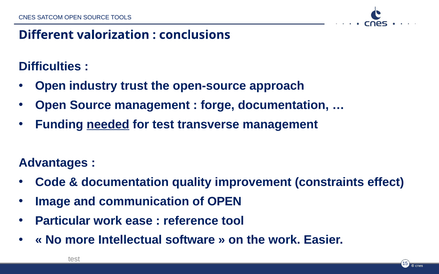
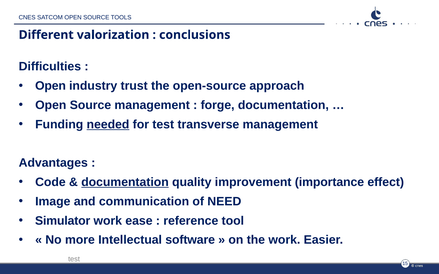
documentation at (125, 182) underline: none -> present
constraints: constraints -> importance
of OPEN: OPEN -> NEED
Particular: Particular -> Simulator
